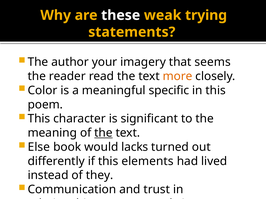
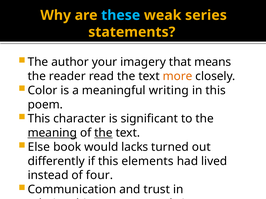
these colour: white -> light blue
trying: trying -> series
seems: seems -> means
specific: specific -> writing
meaning underline: none -> present
they: they -> four
